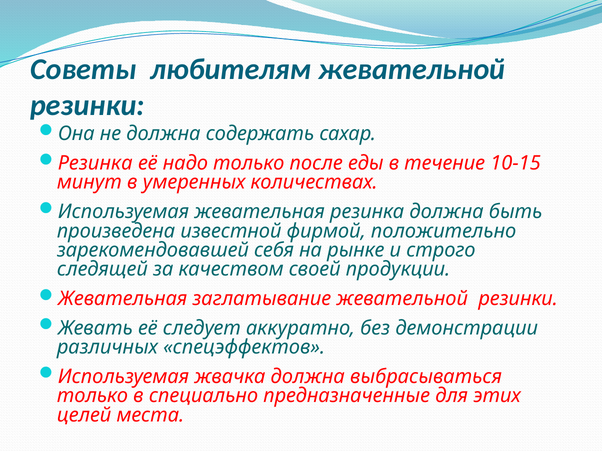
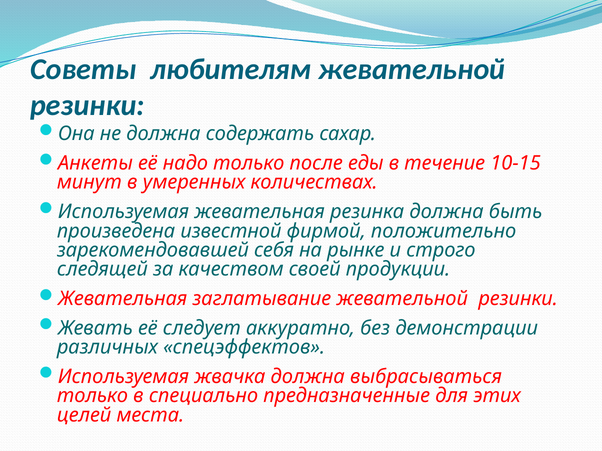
Резинка at (95, 163): Резинка -> Анкеты
